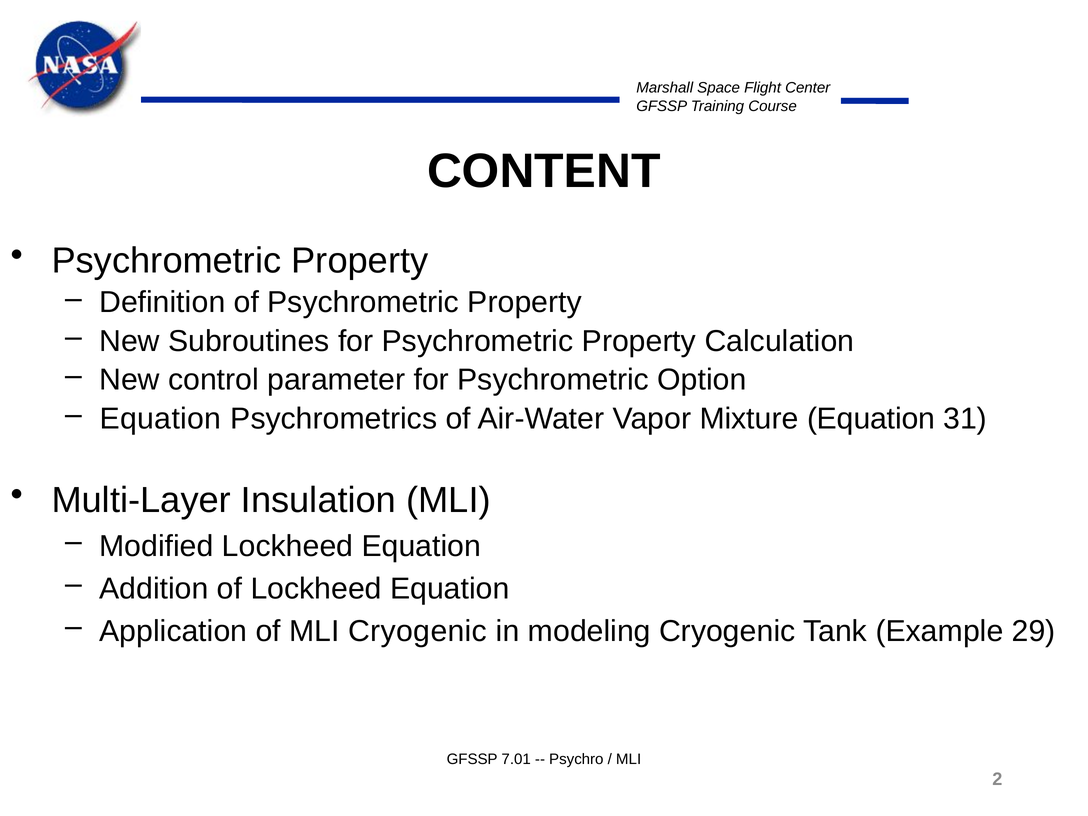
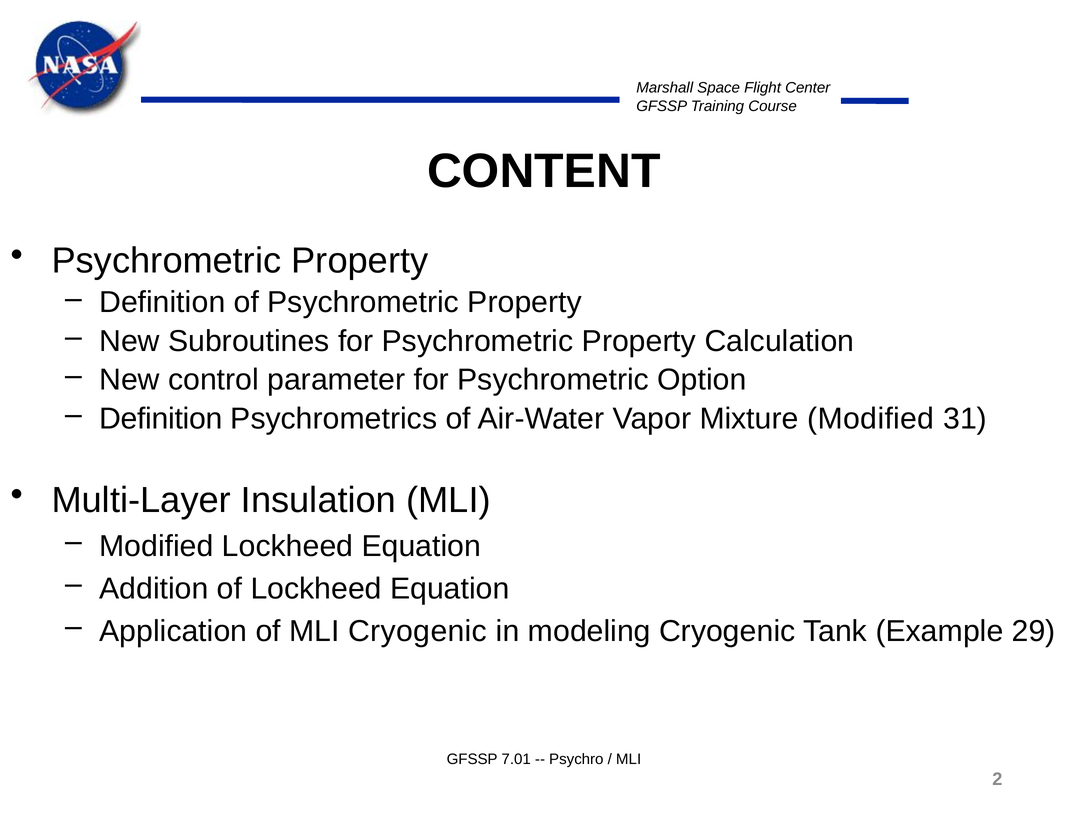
Equation at (160, 419): Equation -> Definition
Mixture Equation: Equation -> Modified
